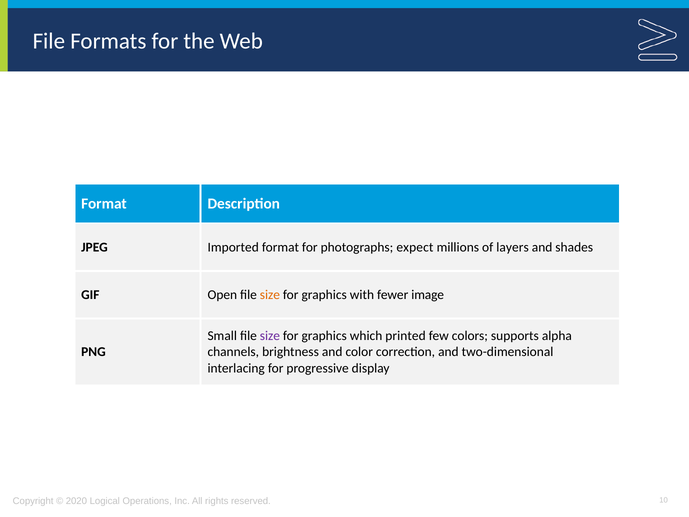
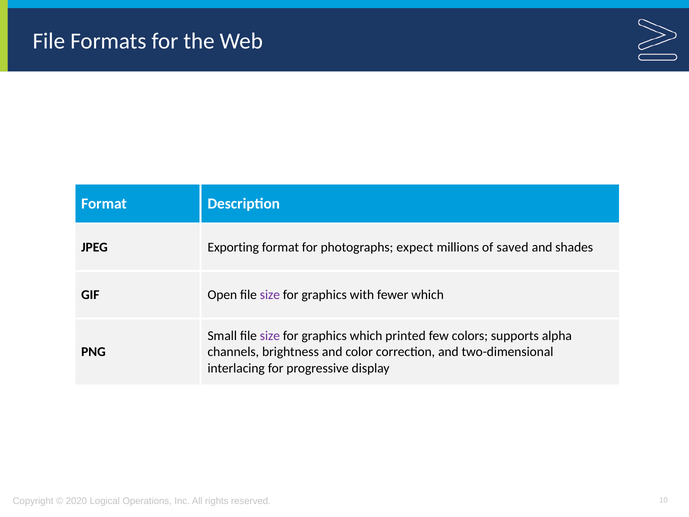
Imported: Imported -> Exporting
layers: layers -> saved
size at (270, 295) colour: orange -> purple
fewer image: image -> which
